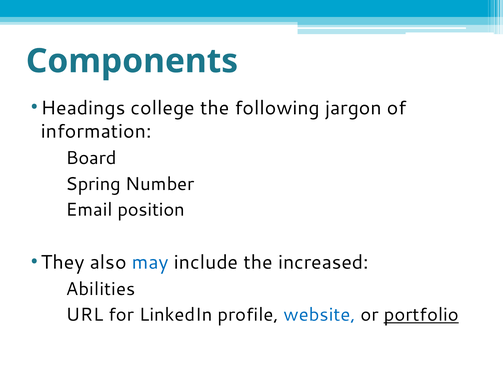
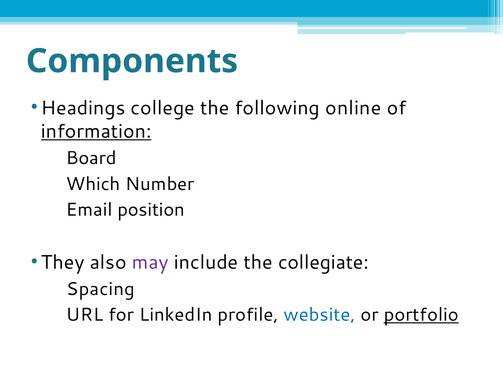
jargon: jargon -> online
information underline: none -> present
Spring: Spring -> Which
may colour: blue -> purple
increased: increased -> collegiate
Abilities: Abilities -> Spacing
